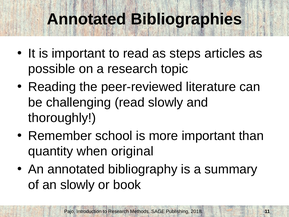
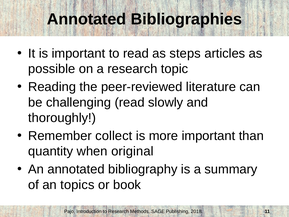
school: school -> collect
an slowly: slowly -> topics
